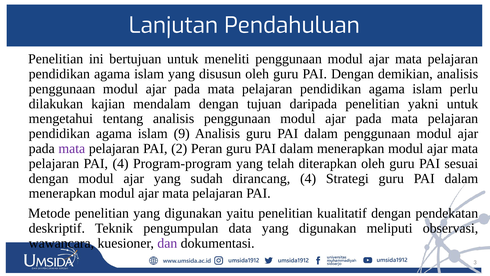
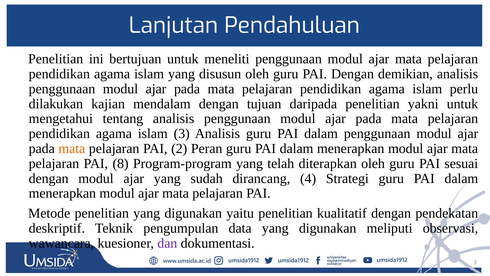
islam 9: 9 -> 3
mata at (72, 148) colour: purple -> orange
PAI 4: 4 -> 8
